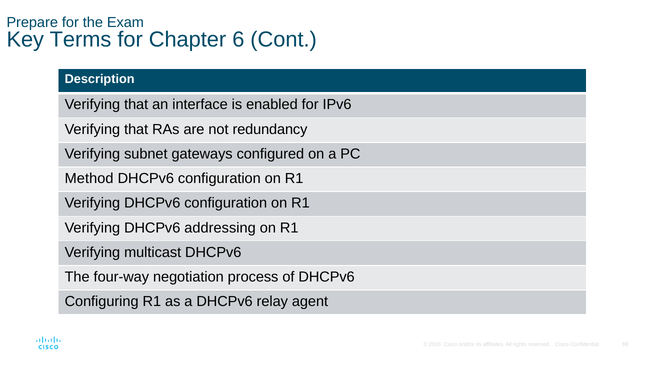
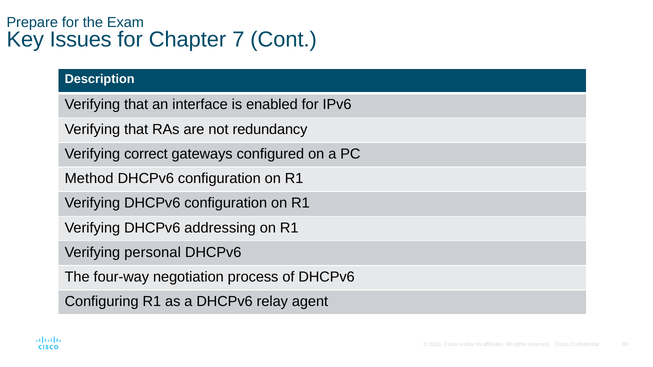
Terms: Terms -> Issues
6: 6 -> 7
subnet: subnet -> correct
multicast: multicast -> personal
